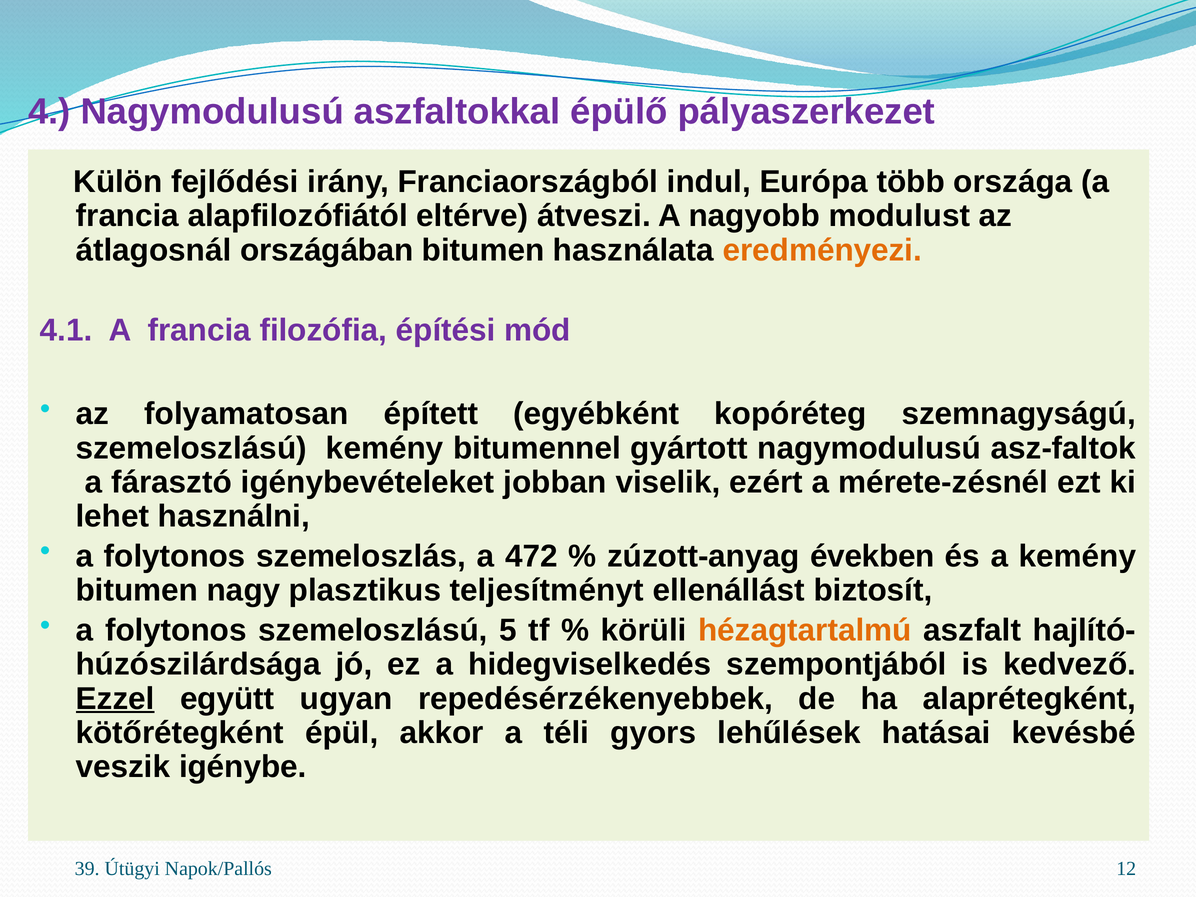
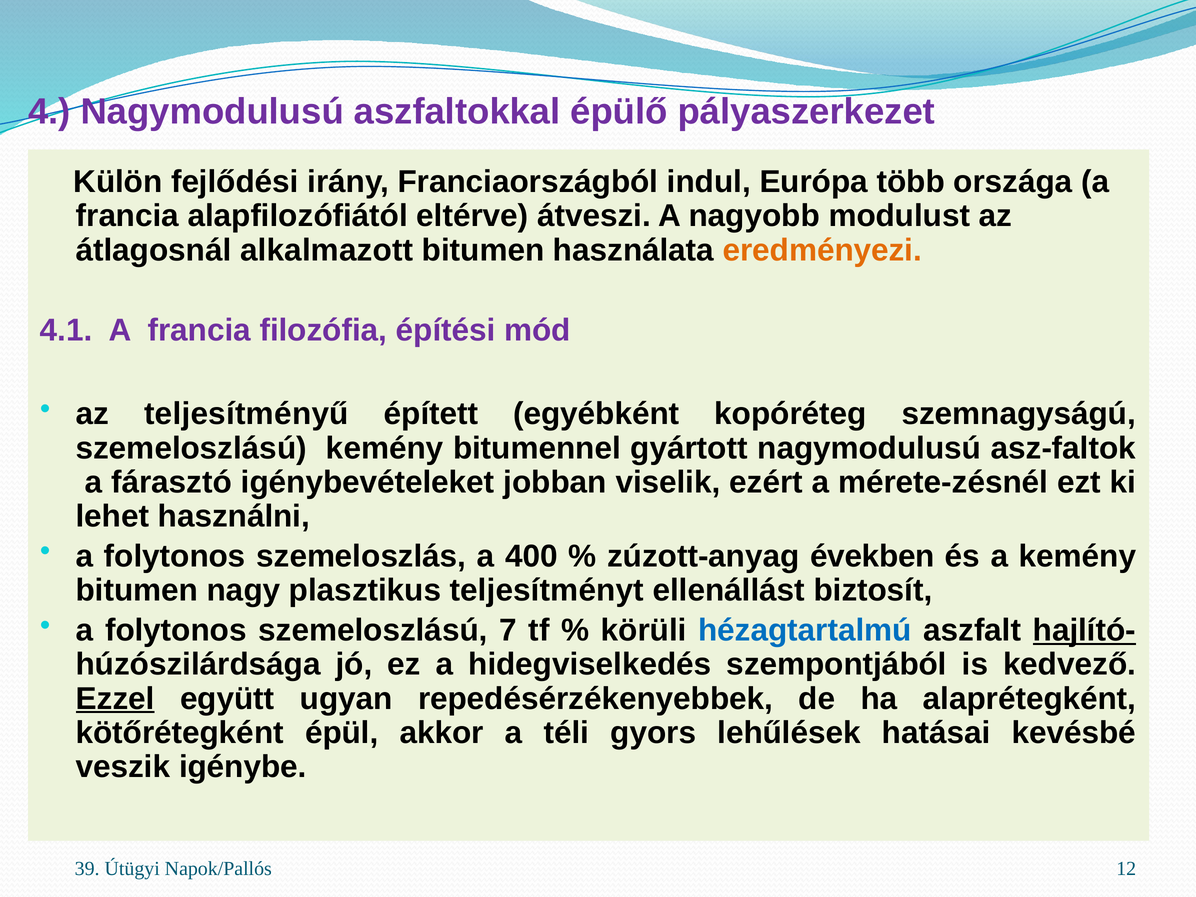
országában: országában -> alkalmazott
folyamatosan: folyamatosan -> teljesítményű
472: 472 -> 400
5: 5 -> 7
hézagtartalmú colour: orange -> blue
hajlító- underline: none -> present
